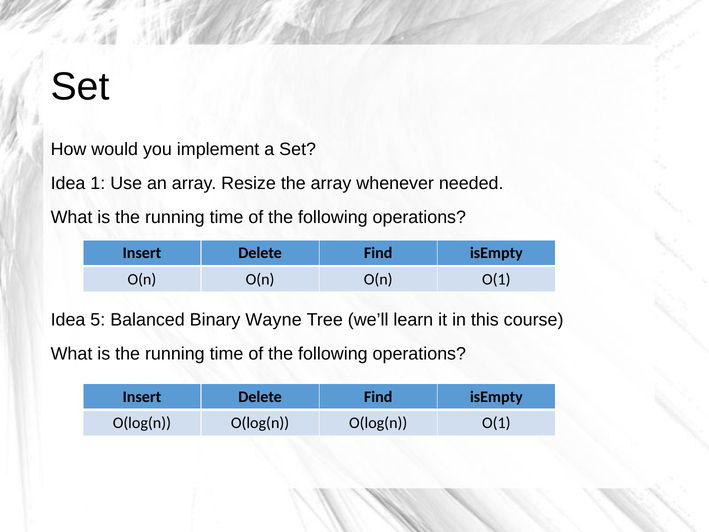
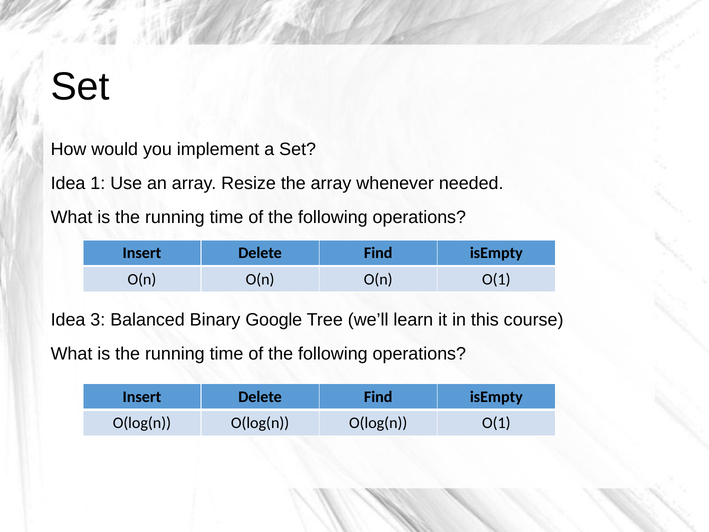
5: 5 -> 3
Wayne: Wayne -> Google
